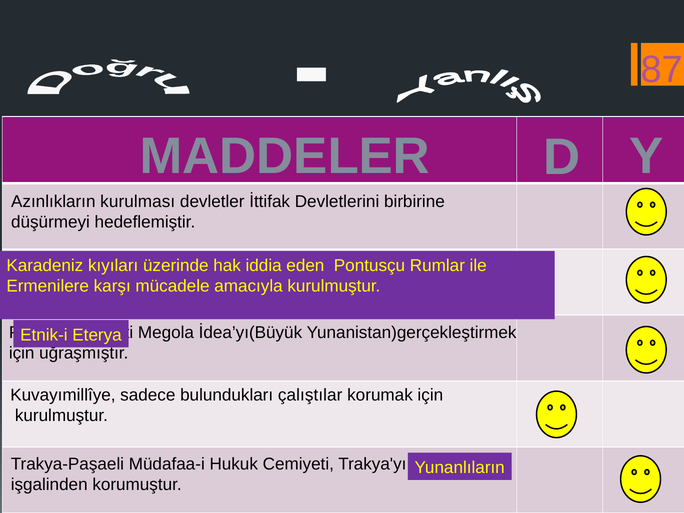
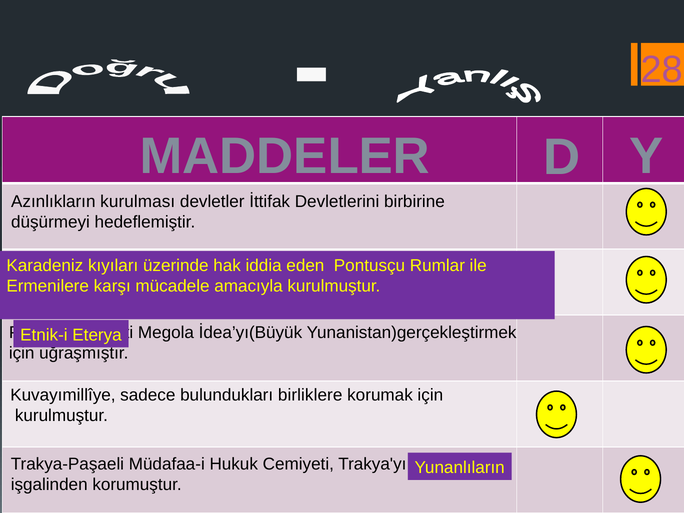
87: 87 -> 28
çalıştılar: çalıştılar -> birliklere
